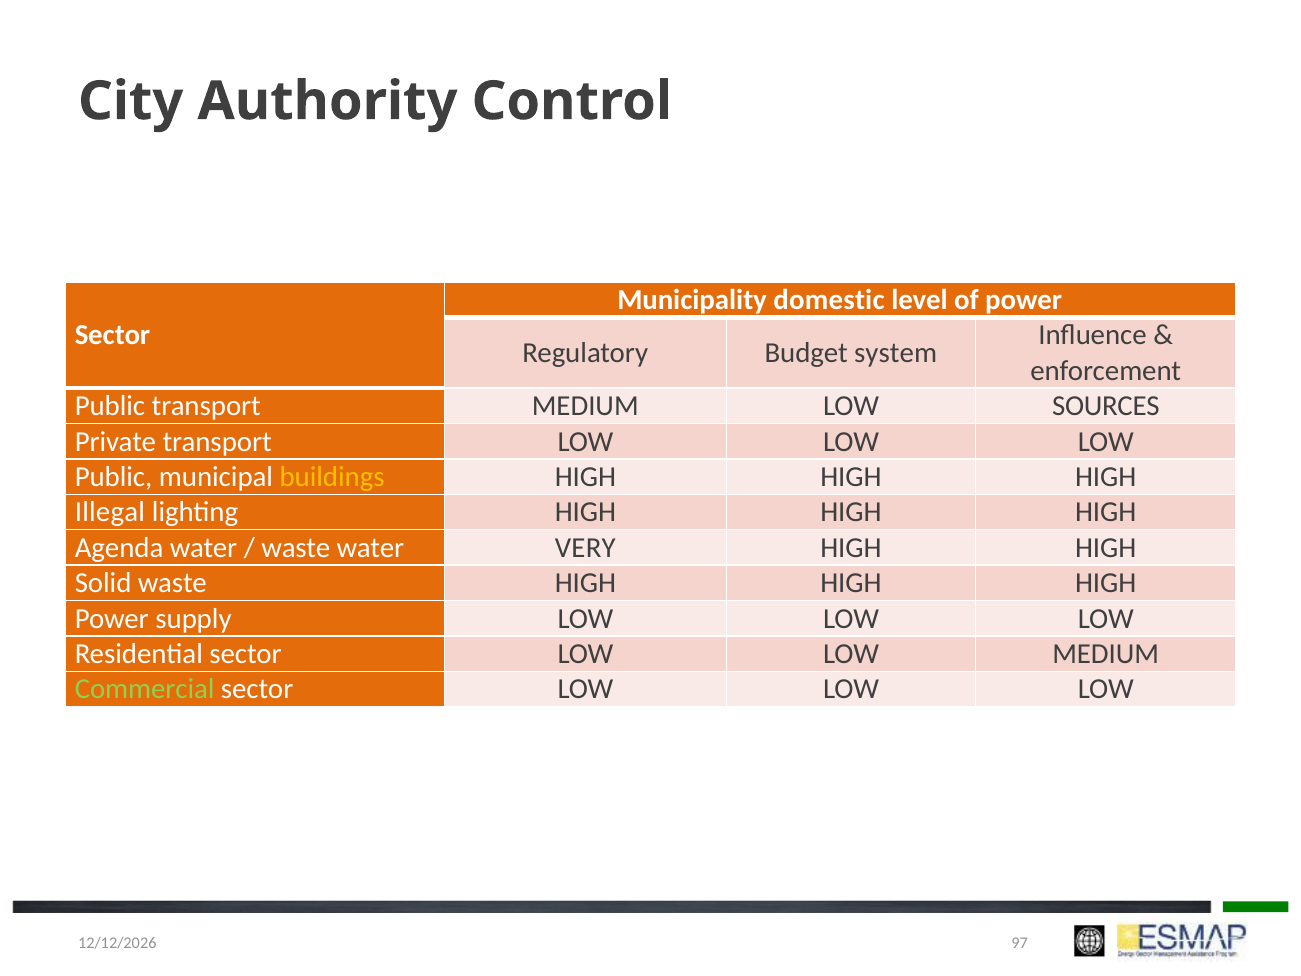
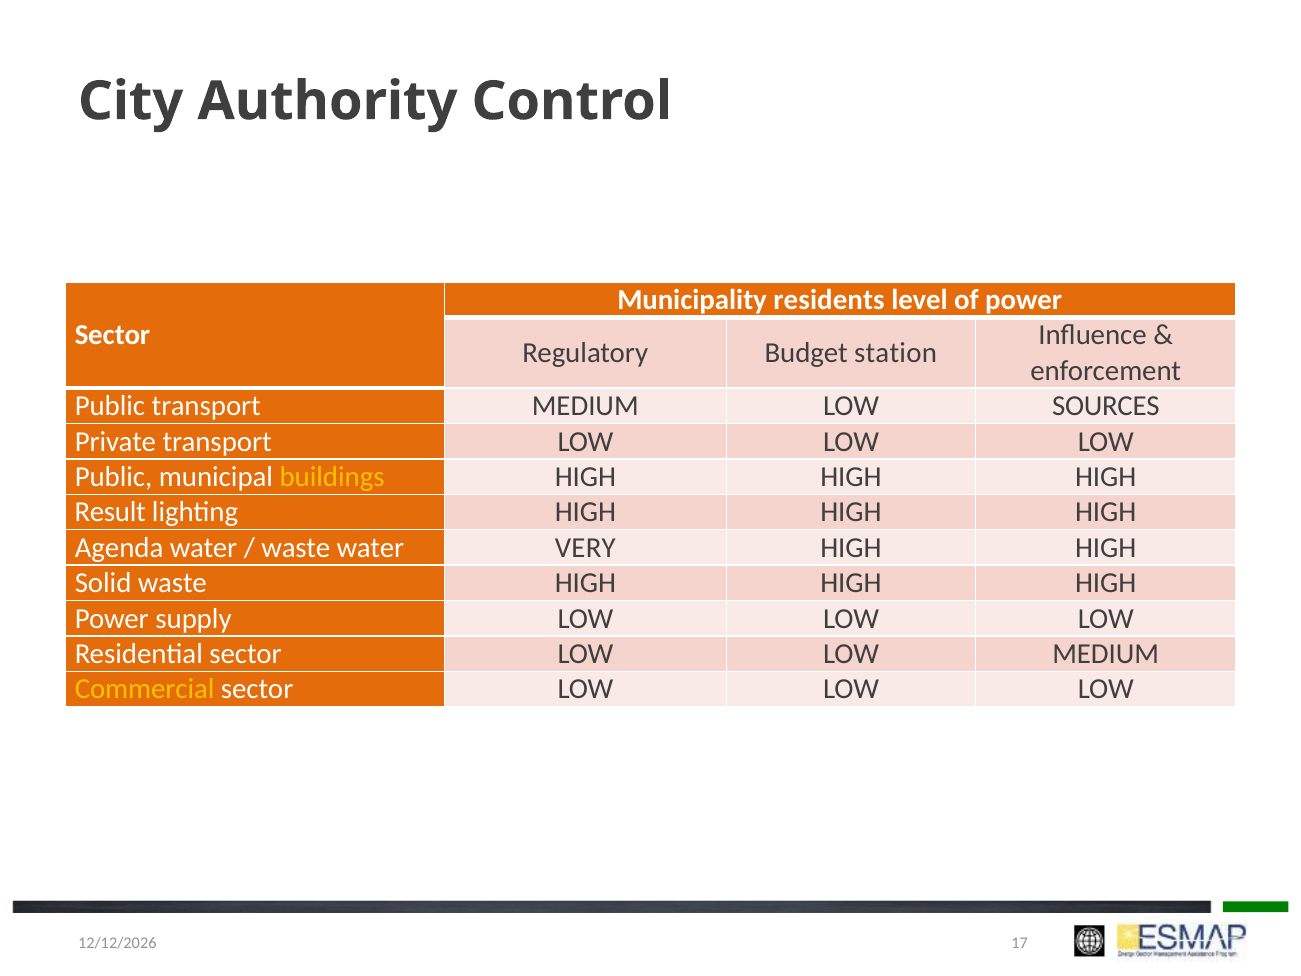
domestic: domestic -> residents
system: system -> station
Illegal: Illegal -> Result
Commercial colour: light green -> yellow
97: 97 -> 17
